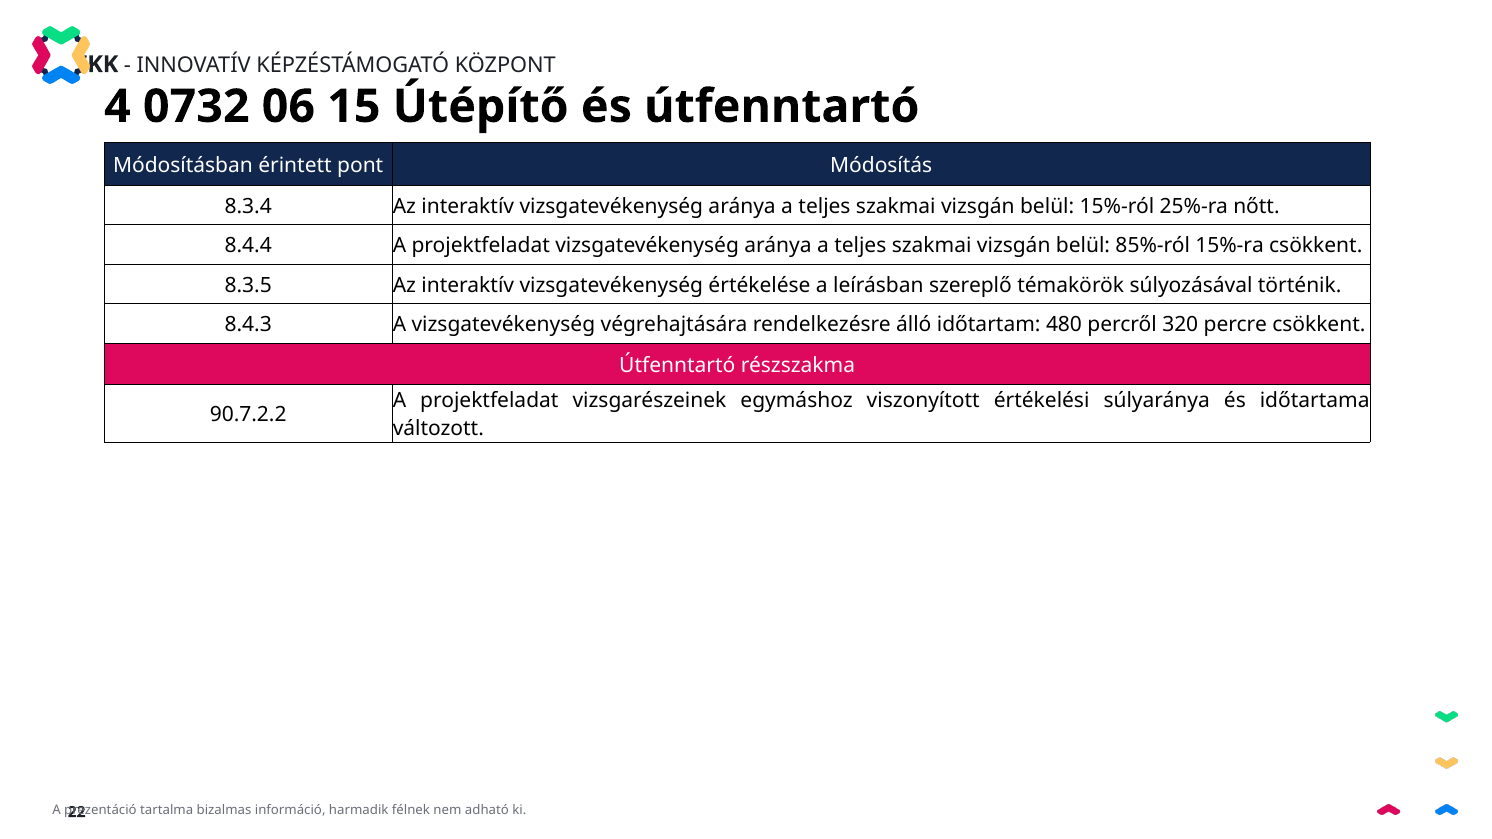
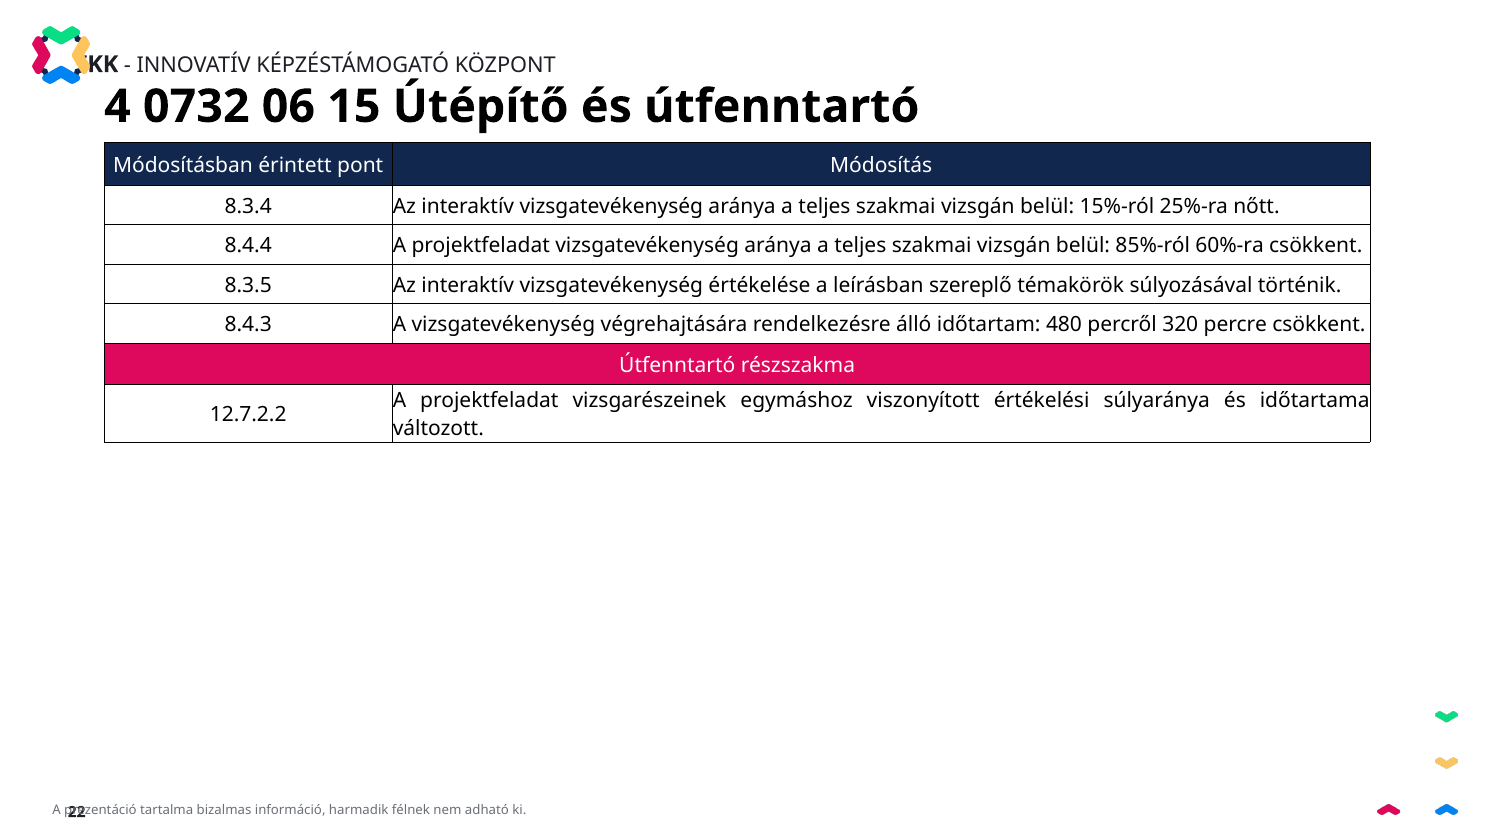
15%-ra: 15%-ra -> 60%-ra
90.7.2.2: 90.7.2.2 -> 12.7.2.2
